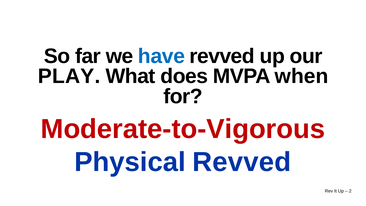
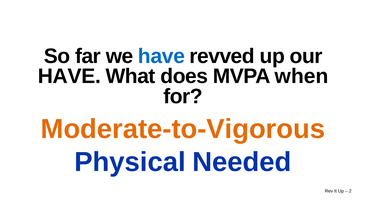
PLAY at (69, 76): PLAY -> HAVE
Moderate-to-Vigorous colour: red -> orange
Physical Revved: Revved -> Needed
